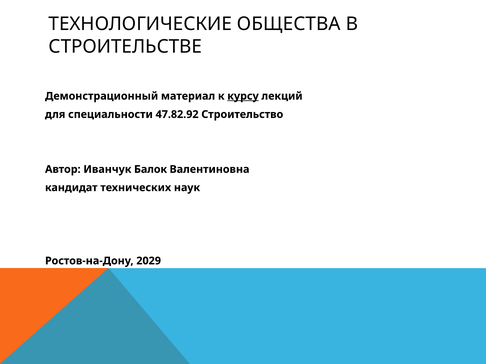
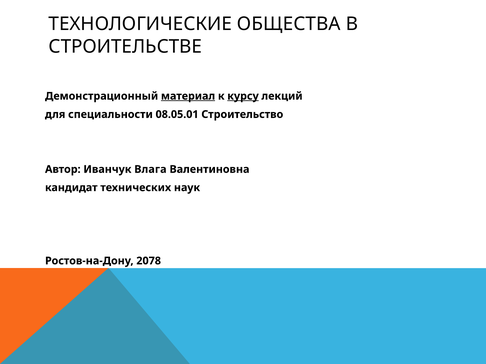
материал underline: none -> present
47.82.92: 47.82.92 -> 08.05.01
Балок: Балок -> Влага
2029: 2029 -> 2078
